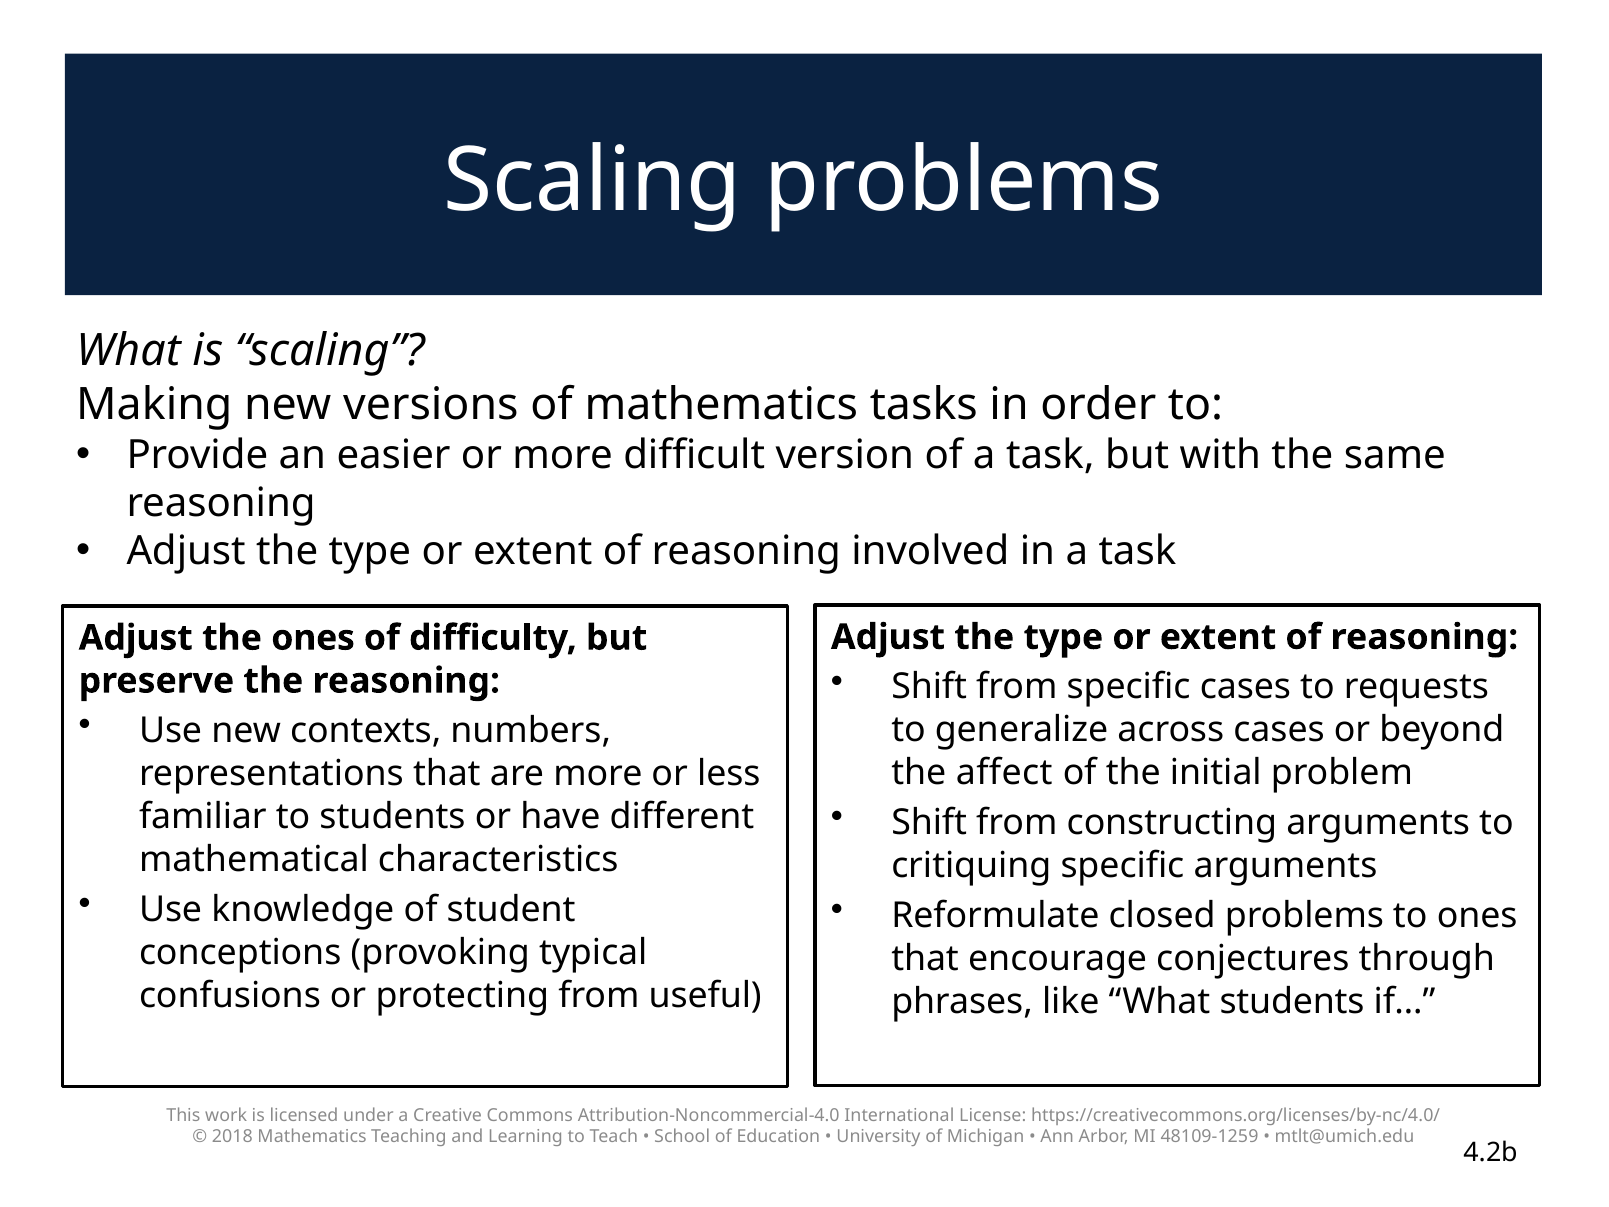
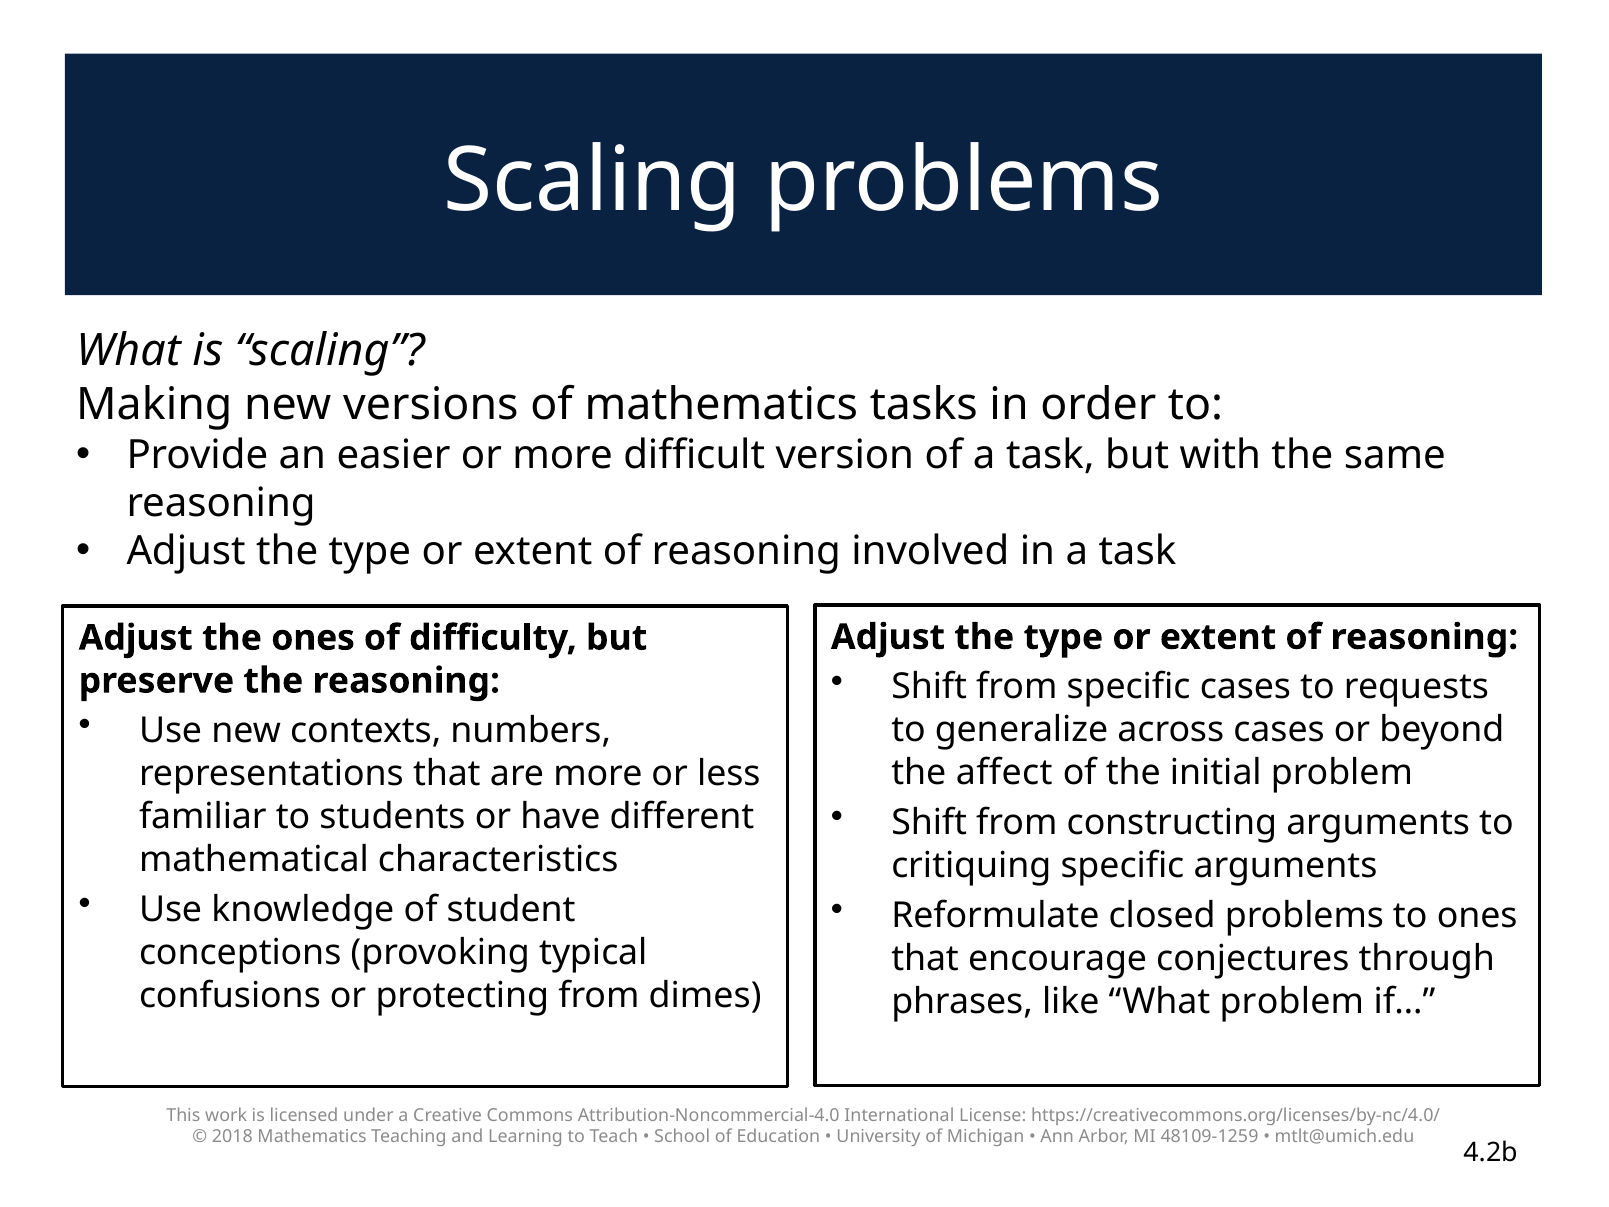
useful: useful -> dimes
What students: students -> problem
